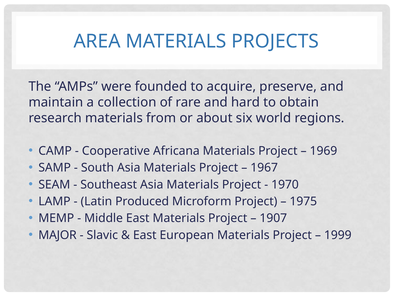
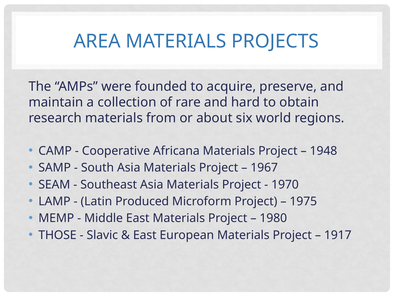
1969: 1969 -> 1948
1907: 1907 -> 1980
MAJOR: MAJOR -> THOSE
1999: 1999 -> 1917
